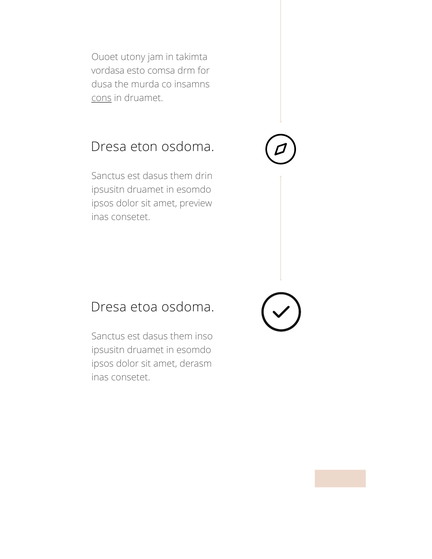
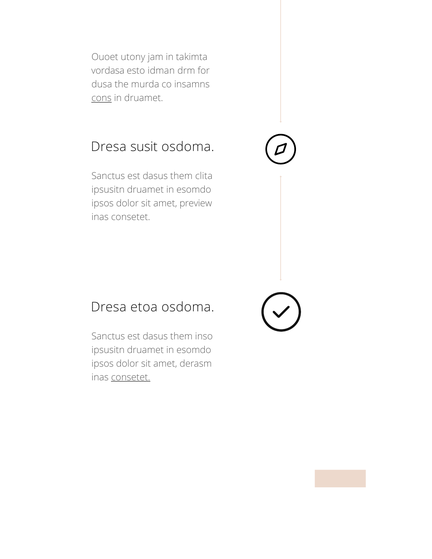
comsa: comsa -> idman
eton: eton -> susit
drin: drin -> clita
consetet at (131, 377) underline: none -> present
